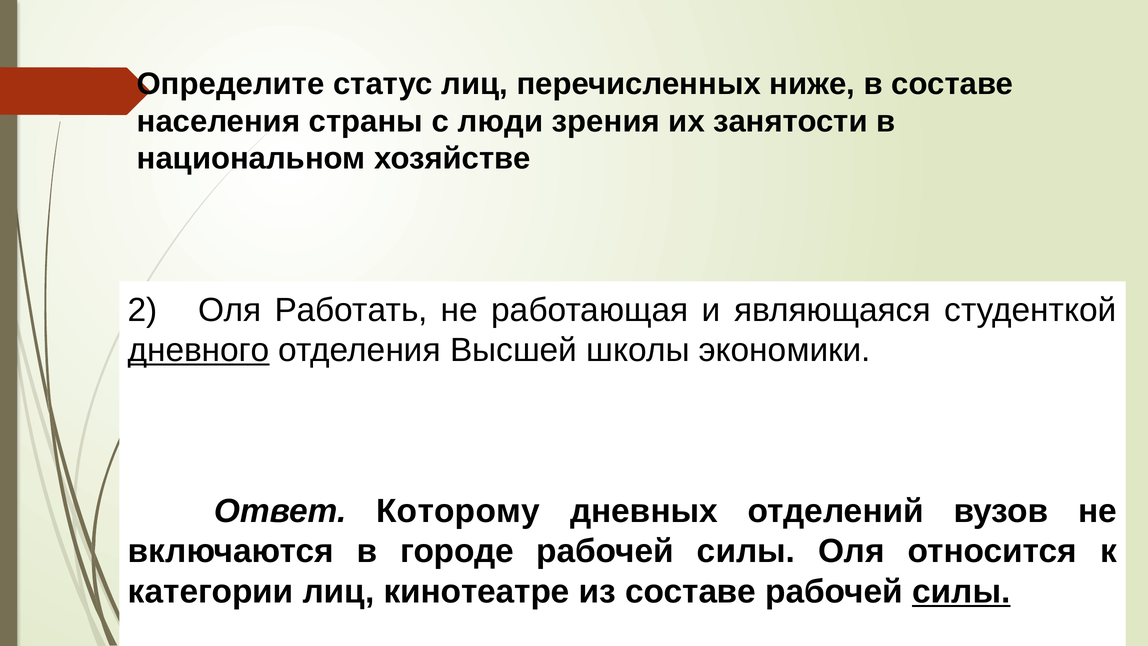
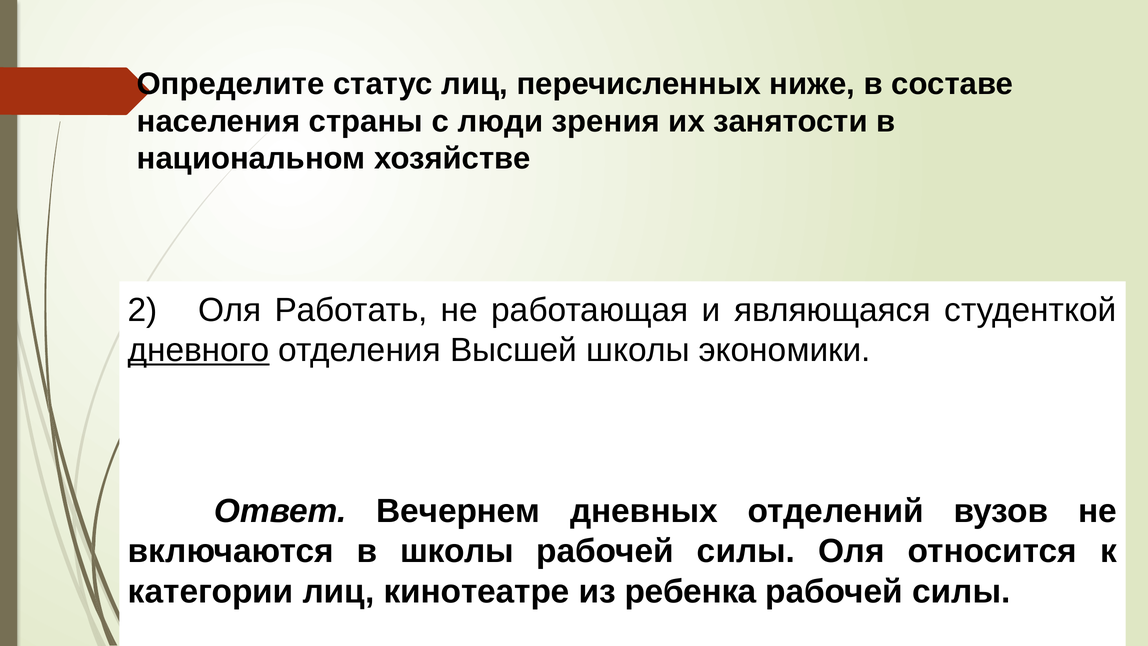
Которому: Которому -> Вечернем
в городе: городе -> школы
из составе: составе -> ребенка
силы at (961, 591) underline: present -> none
